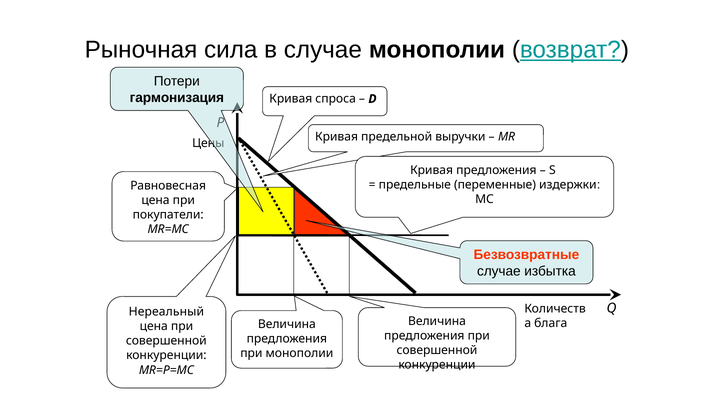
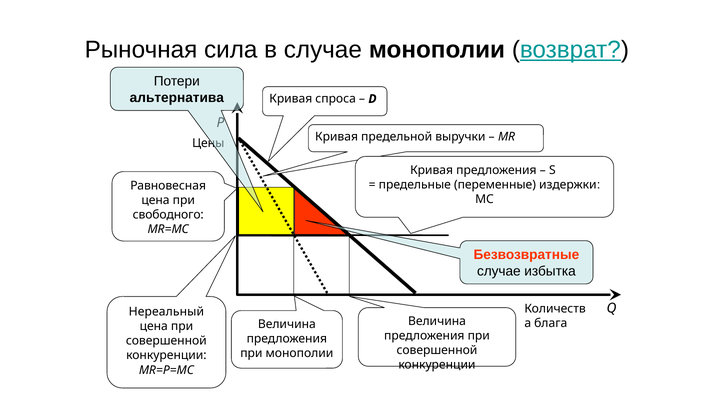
гармонизация: гармонизация -> альтернатива
покупатели: покупатели -> свободного
